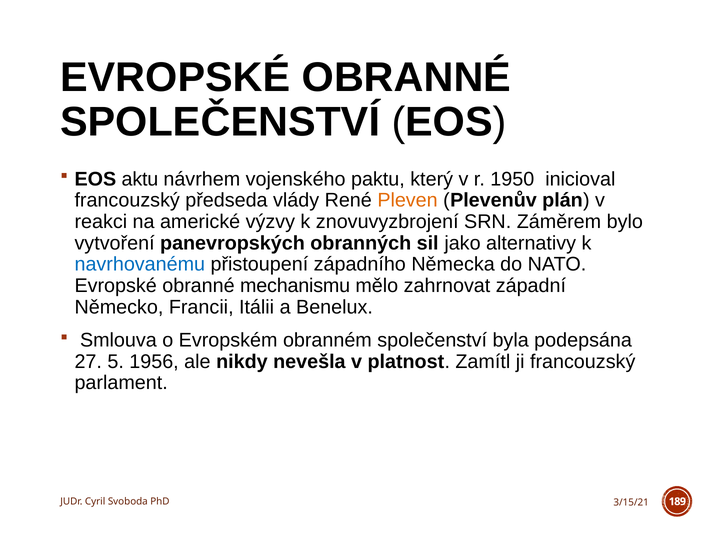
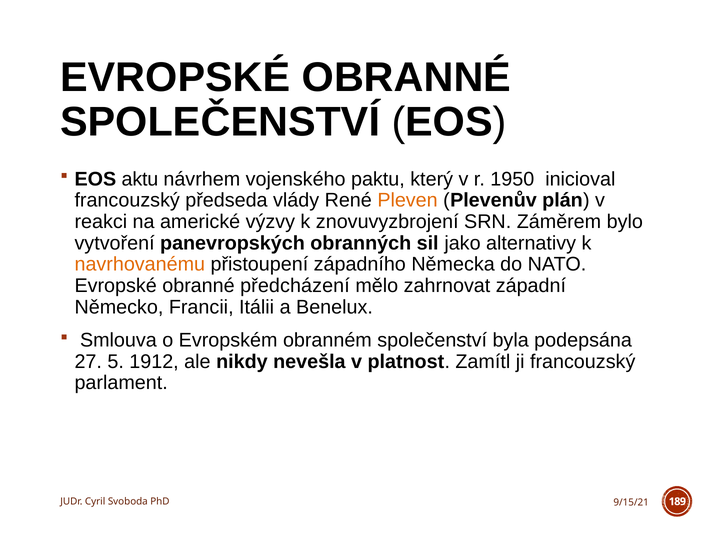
navrhovanému colour: blue -> orange
mechanismu: mechanismu -> předcházení
1956: 1956 -> 1912
3/15/21: 3/15/21 -> 9/15/21
